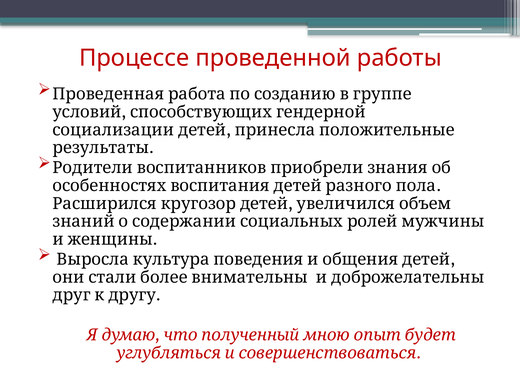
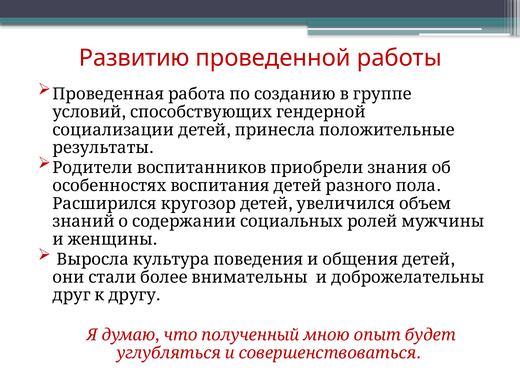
Процессе: Процессе -> Развитию
